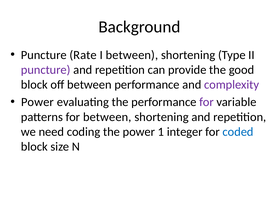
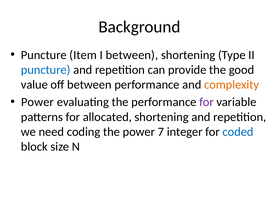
Rate: Rate -> Item
puncture at (46, 70) colour: purple -> blue
block at (34, 85): block -> value
complexity colour: purple -> orange
for between: between -> allocated
1: 1 -> 7
